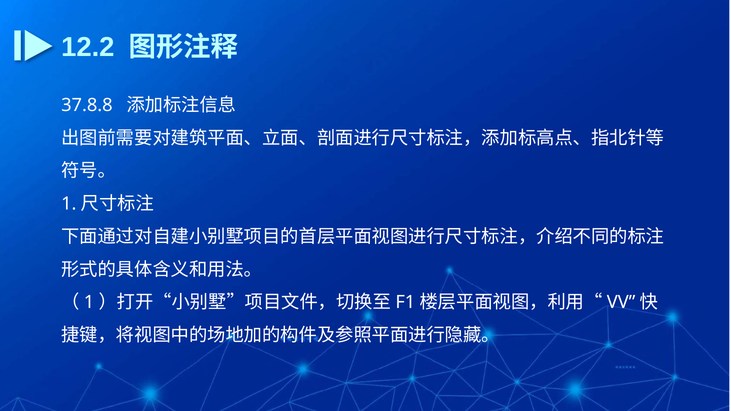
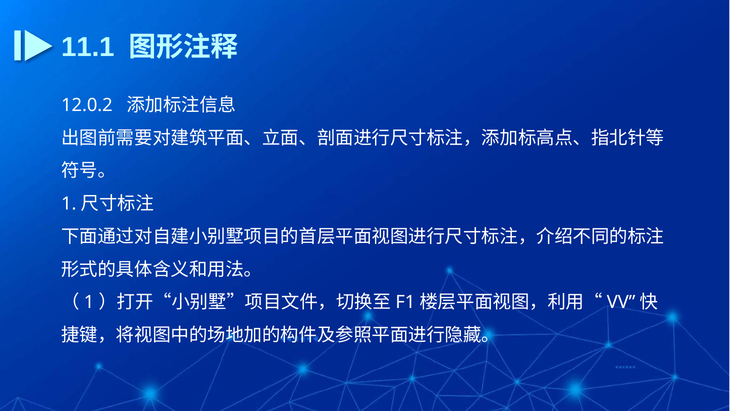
12.2: 12.2 -> 11.1
37.8.8: 37.8.8 -> 12.0.2
